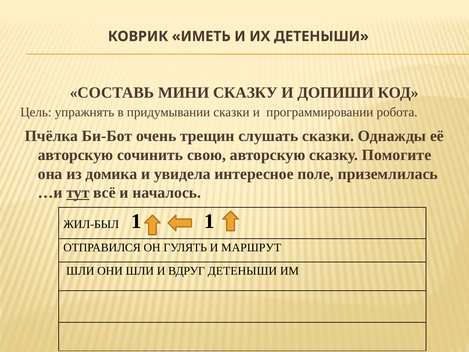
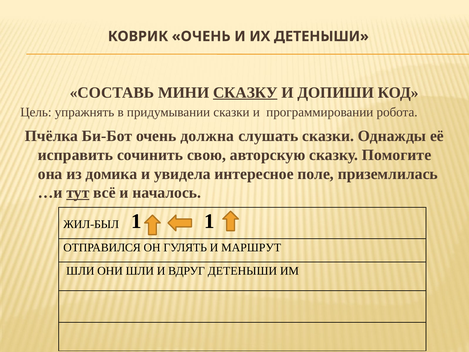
КОВРИК ИМЕТЬ: ИМЕТЬ -> ОЧЕНЬ
СКАЗКУ at (245, 92) underline: none -> present
трещин: трещин -> должна
авторскую at (76, 155): авторскую -> исправить
